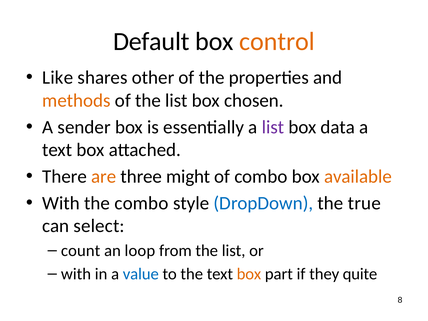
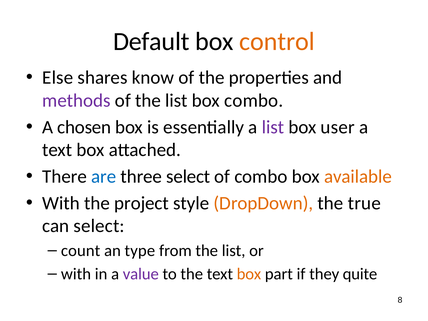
Like: Like -> Else
other: other -> know
methods colour: orange -> purple
box chosen: chosen -> combo
sender: sender -> chosen
data: data -> user
are colour: orange -> blue
three might: might -> select
the combo: combo -> project
DropDown colour: blue -> orange
loop: loop -> type
value colour: blue -> purple
